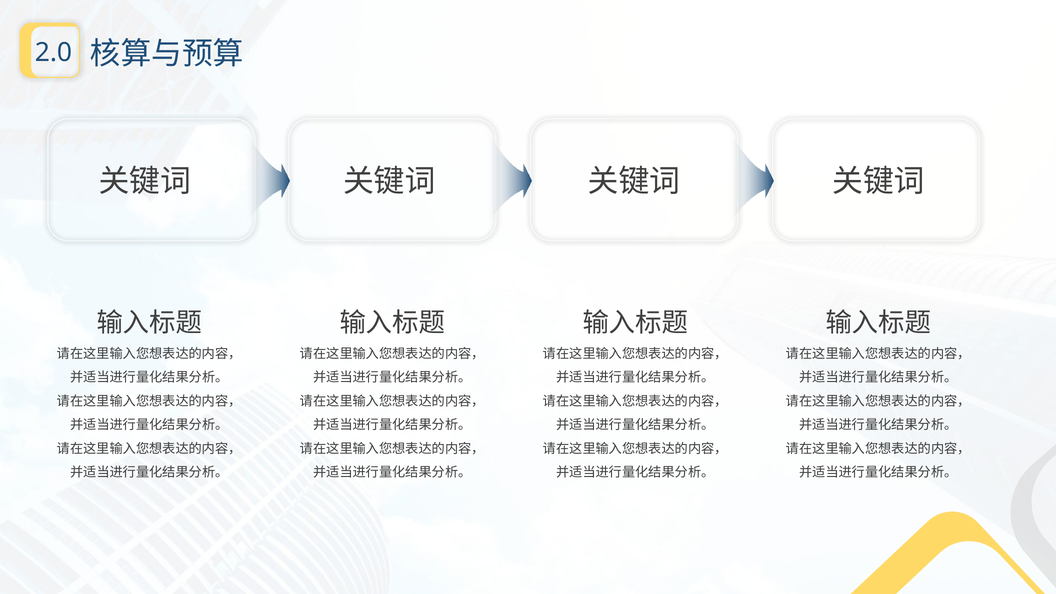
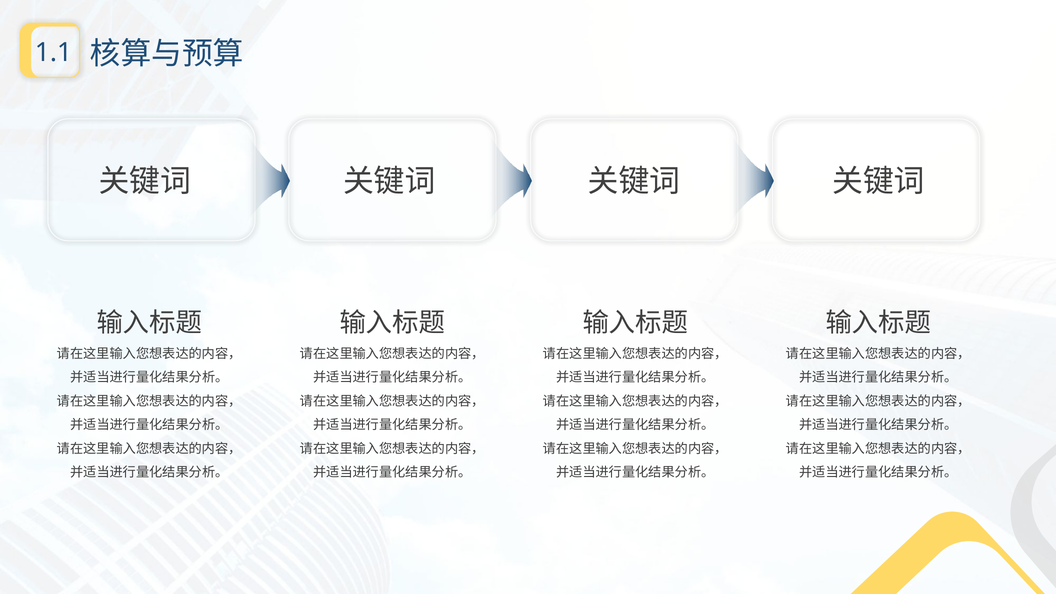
2.0: 2.0 -> 1.1
